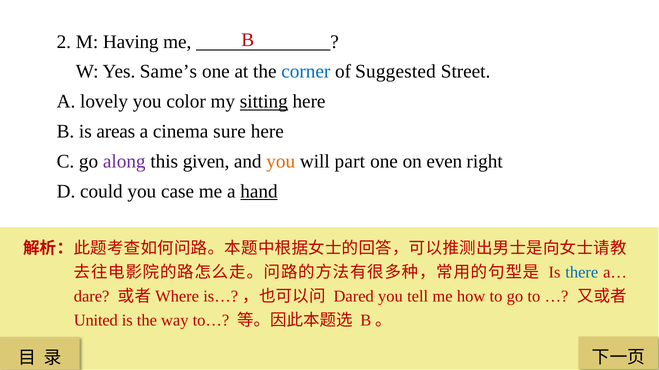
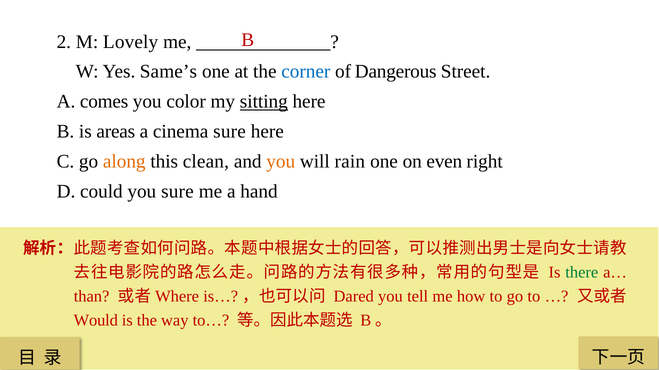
Having: Having -> Lovely
Suggested: Suggested -> Dangerous
lovely: lovely -> comes
along colour: purple -> orange
given: given -> clean
part: part -> rain
you case: case -> sure
hand underline: present -> none
there colour: blue -> green
dare: dare -> than
United: United -> Would
